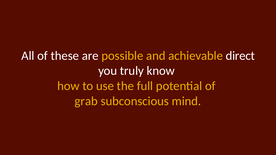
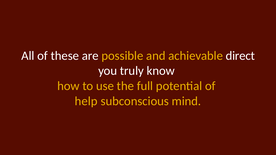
grab: grab -> help
